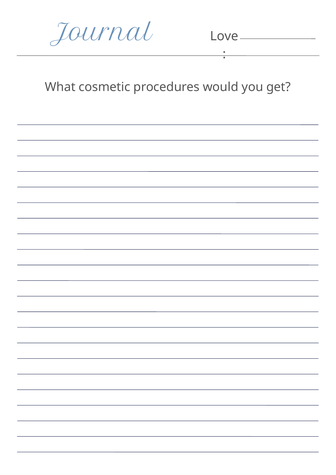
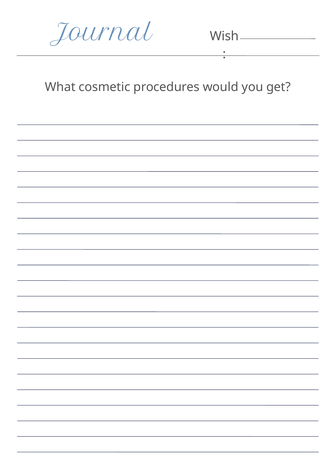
Love: Love -> Wish
